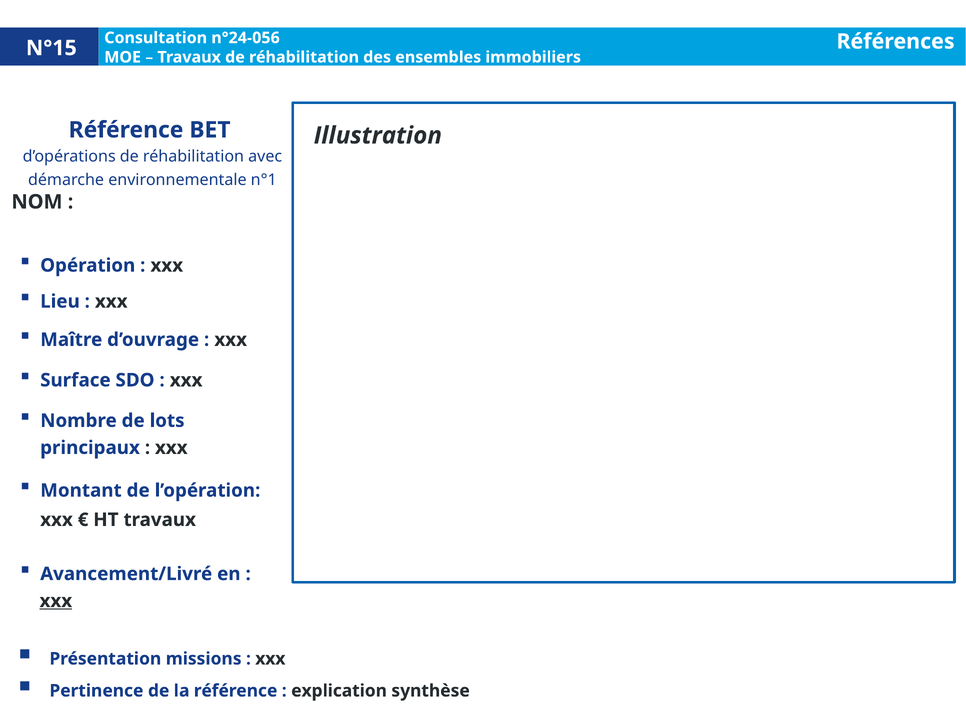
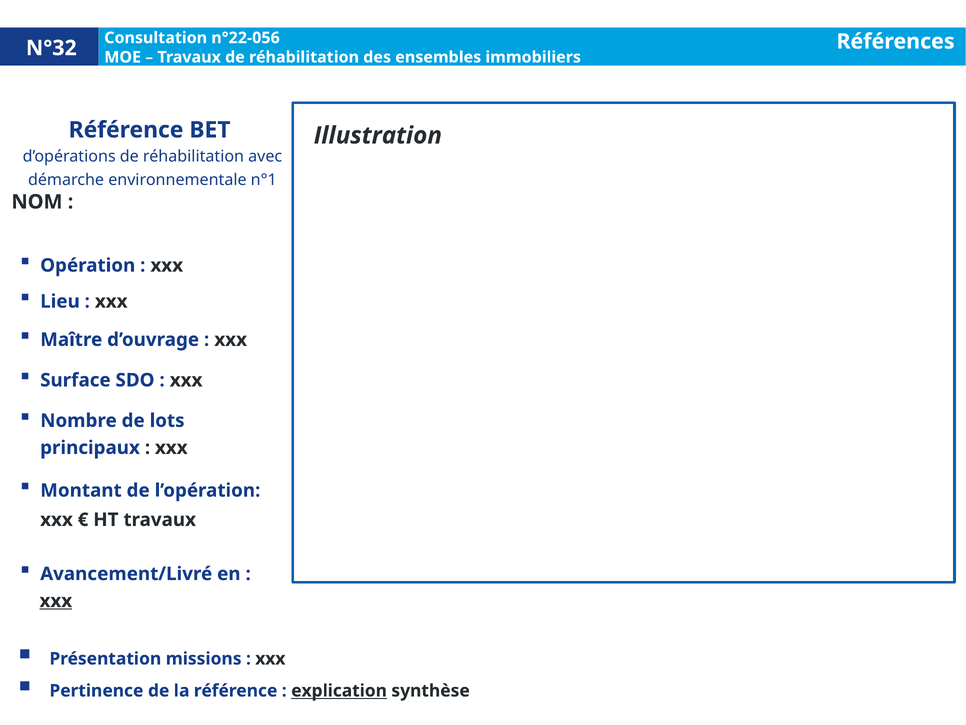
n°24-056: n°24-056 -> n°22-056
N°15: N°15 -> N°32
explication underline: none -> present
